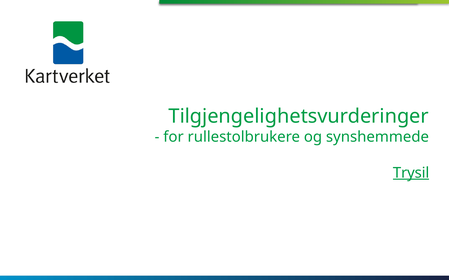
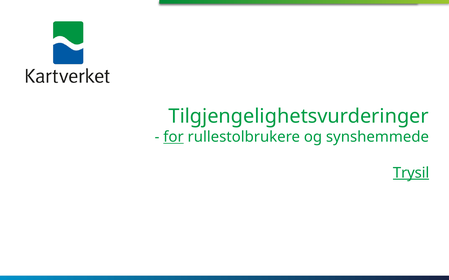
for underline: none -> present
